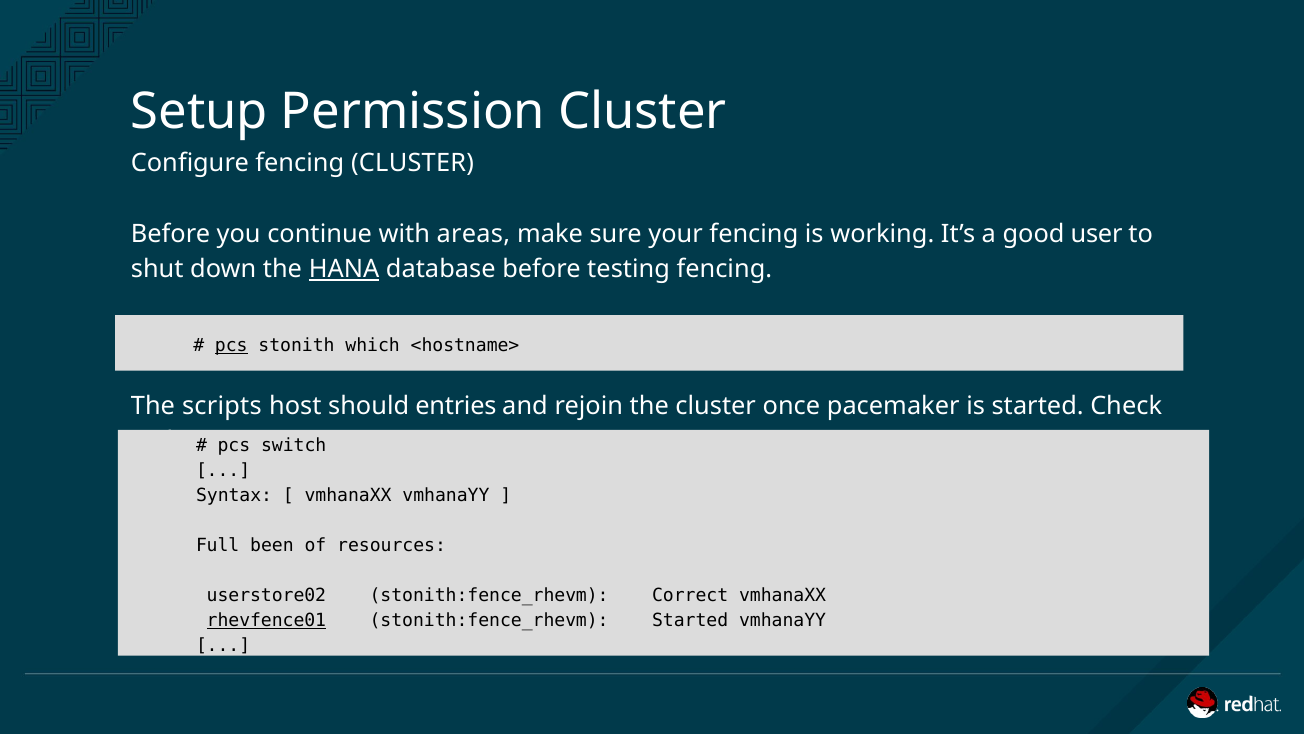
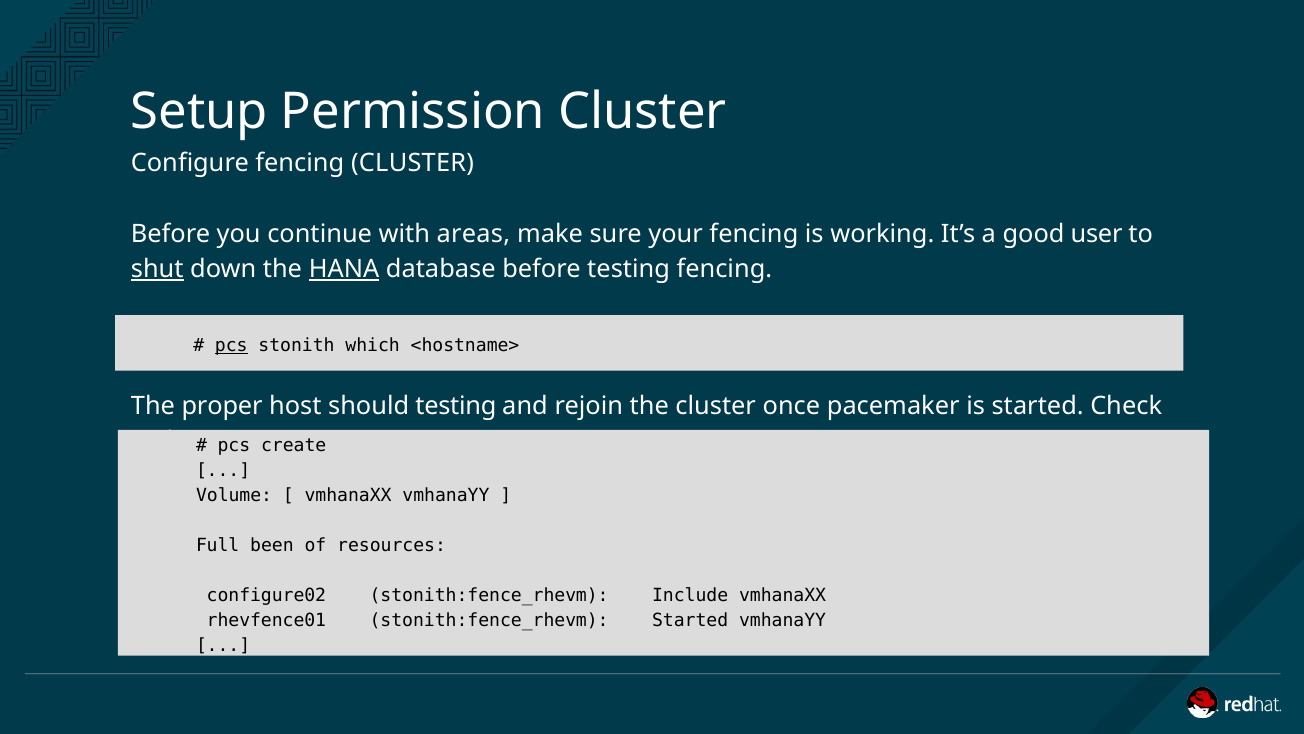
shut underline: none -> present
scripts: scripts -> proper
should entries: entries -> testing
switch: switch -> create
Syntax: Syntax -> Volume
userstore02: userstore02 -> configure02
Correct: Correct -> Include
rhevfence01 underline: present -> none
